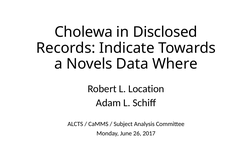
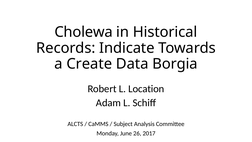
Disclosed: Disclosed -> Historical
Novels: Novels -> Create
Where: Where -> Borgia
